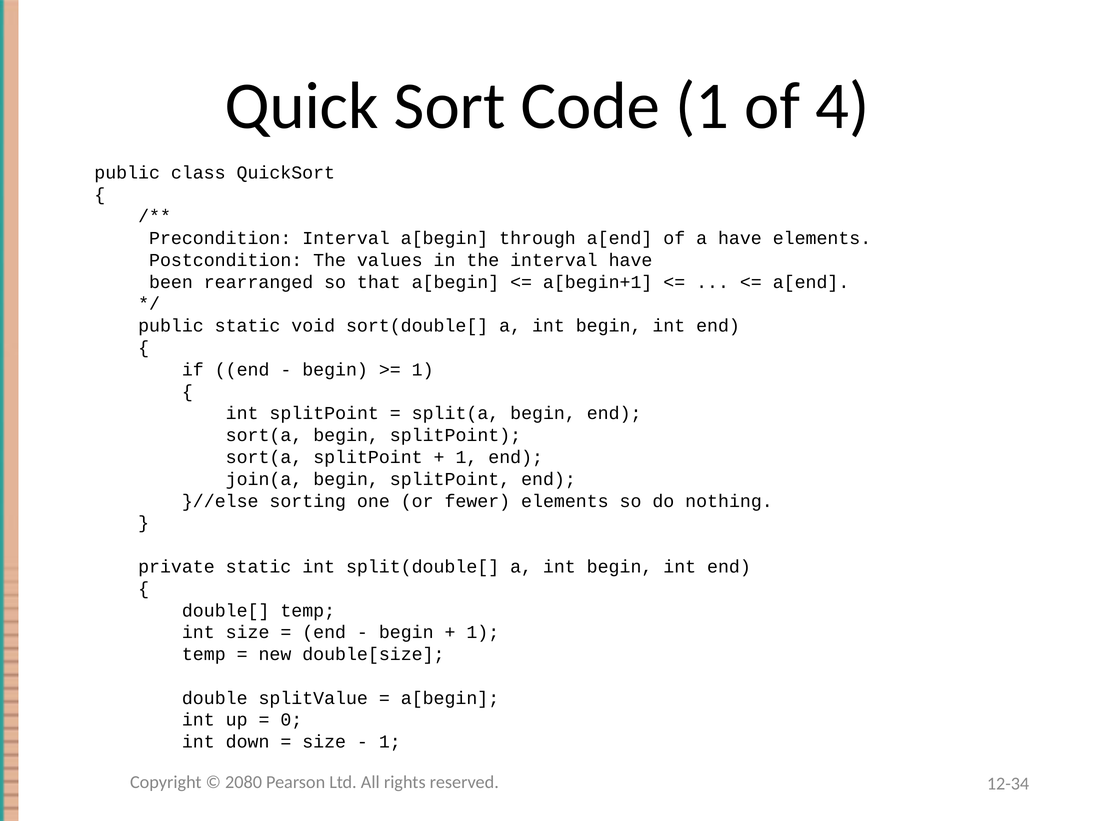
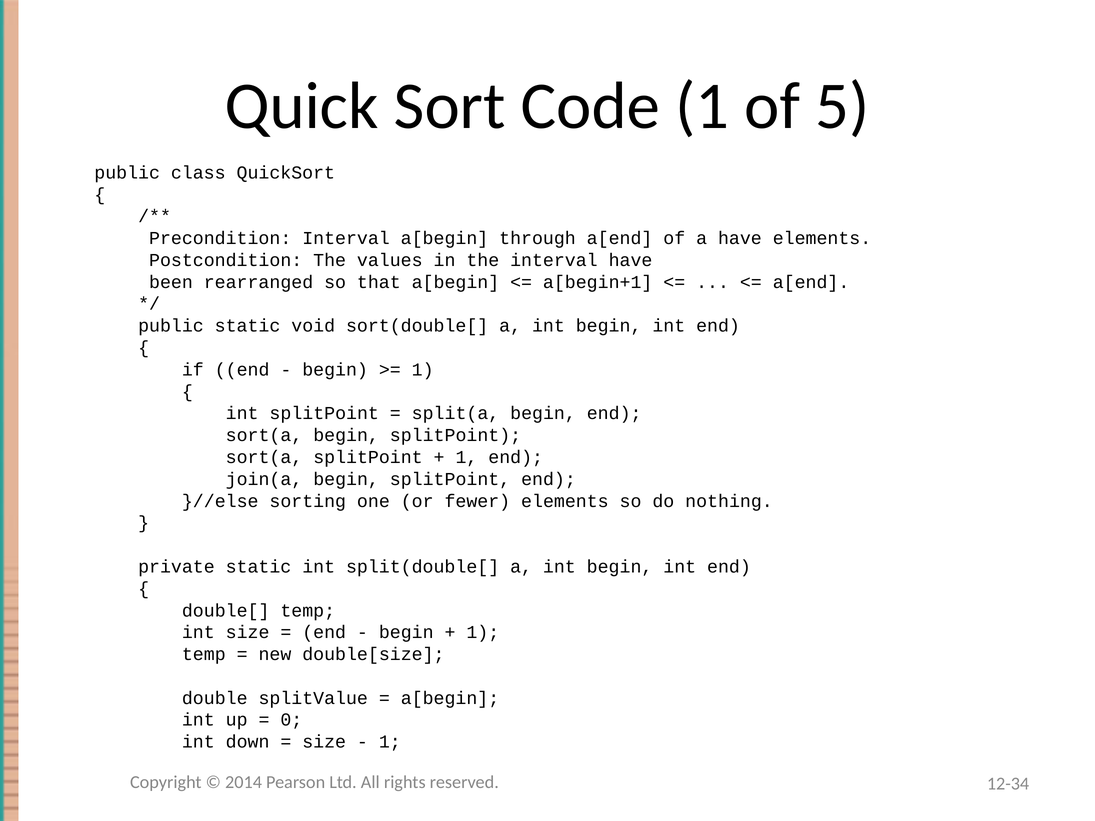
4: 4 -> 5
2080: 2080 -> 2014
